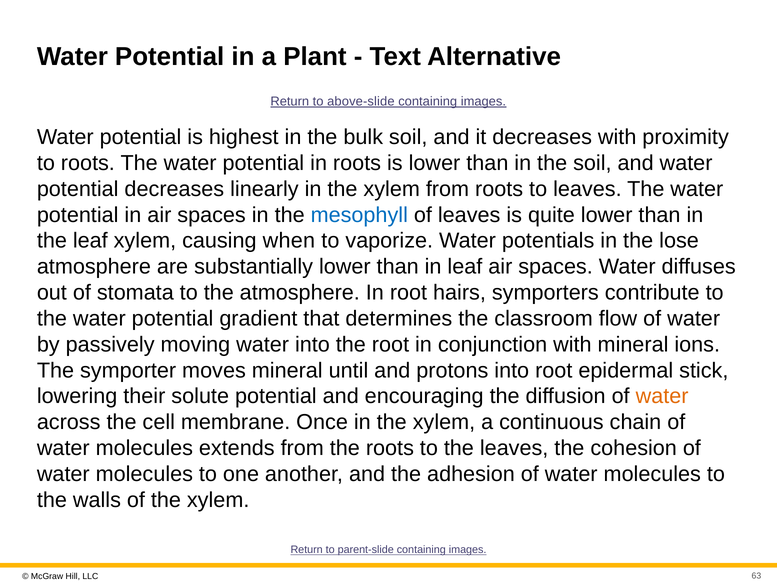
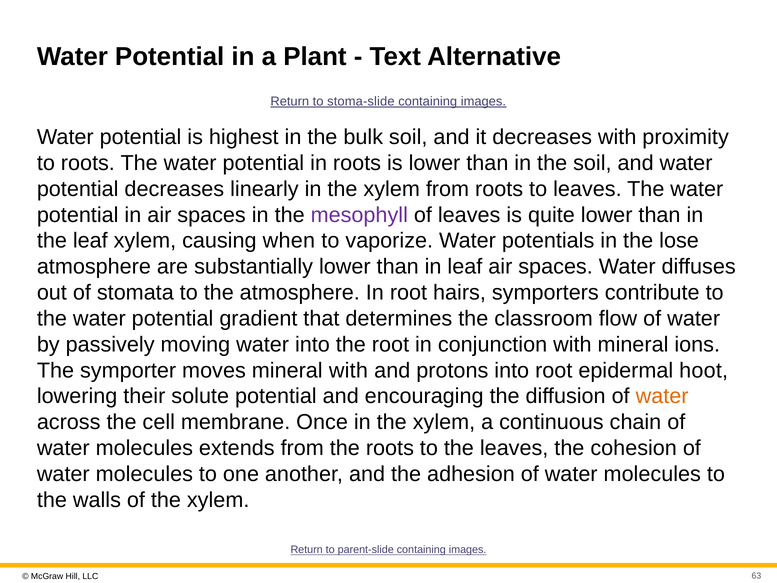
above-slide: above-slide -> stoma-slide
mesophyll colour: blue -> purple
mineral until: until -> with
stick: stick -> hoot
